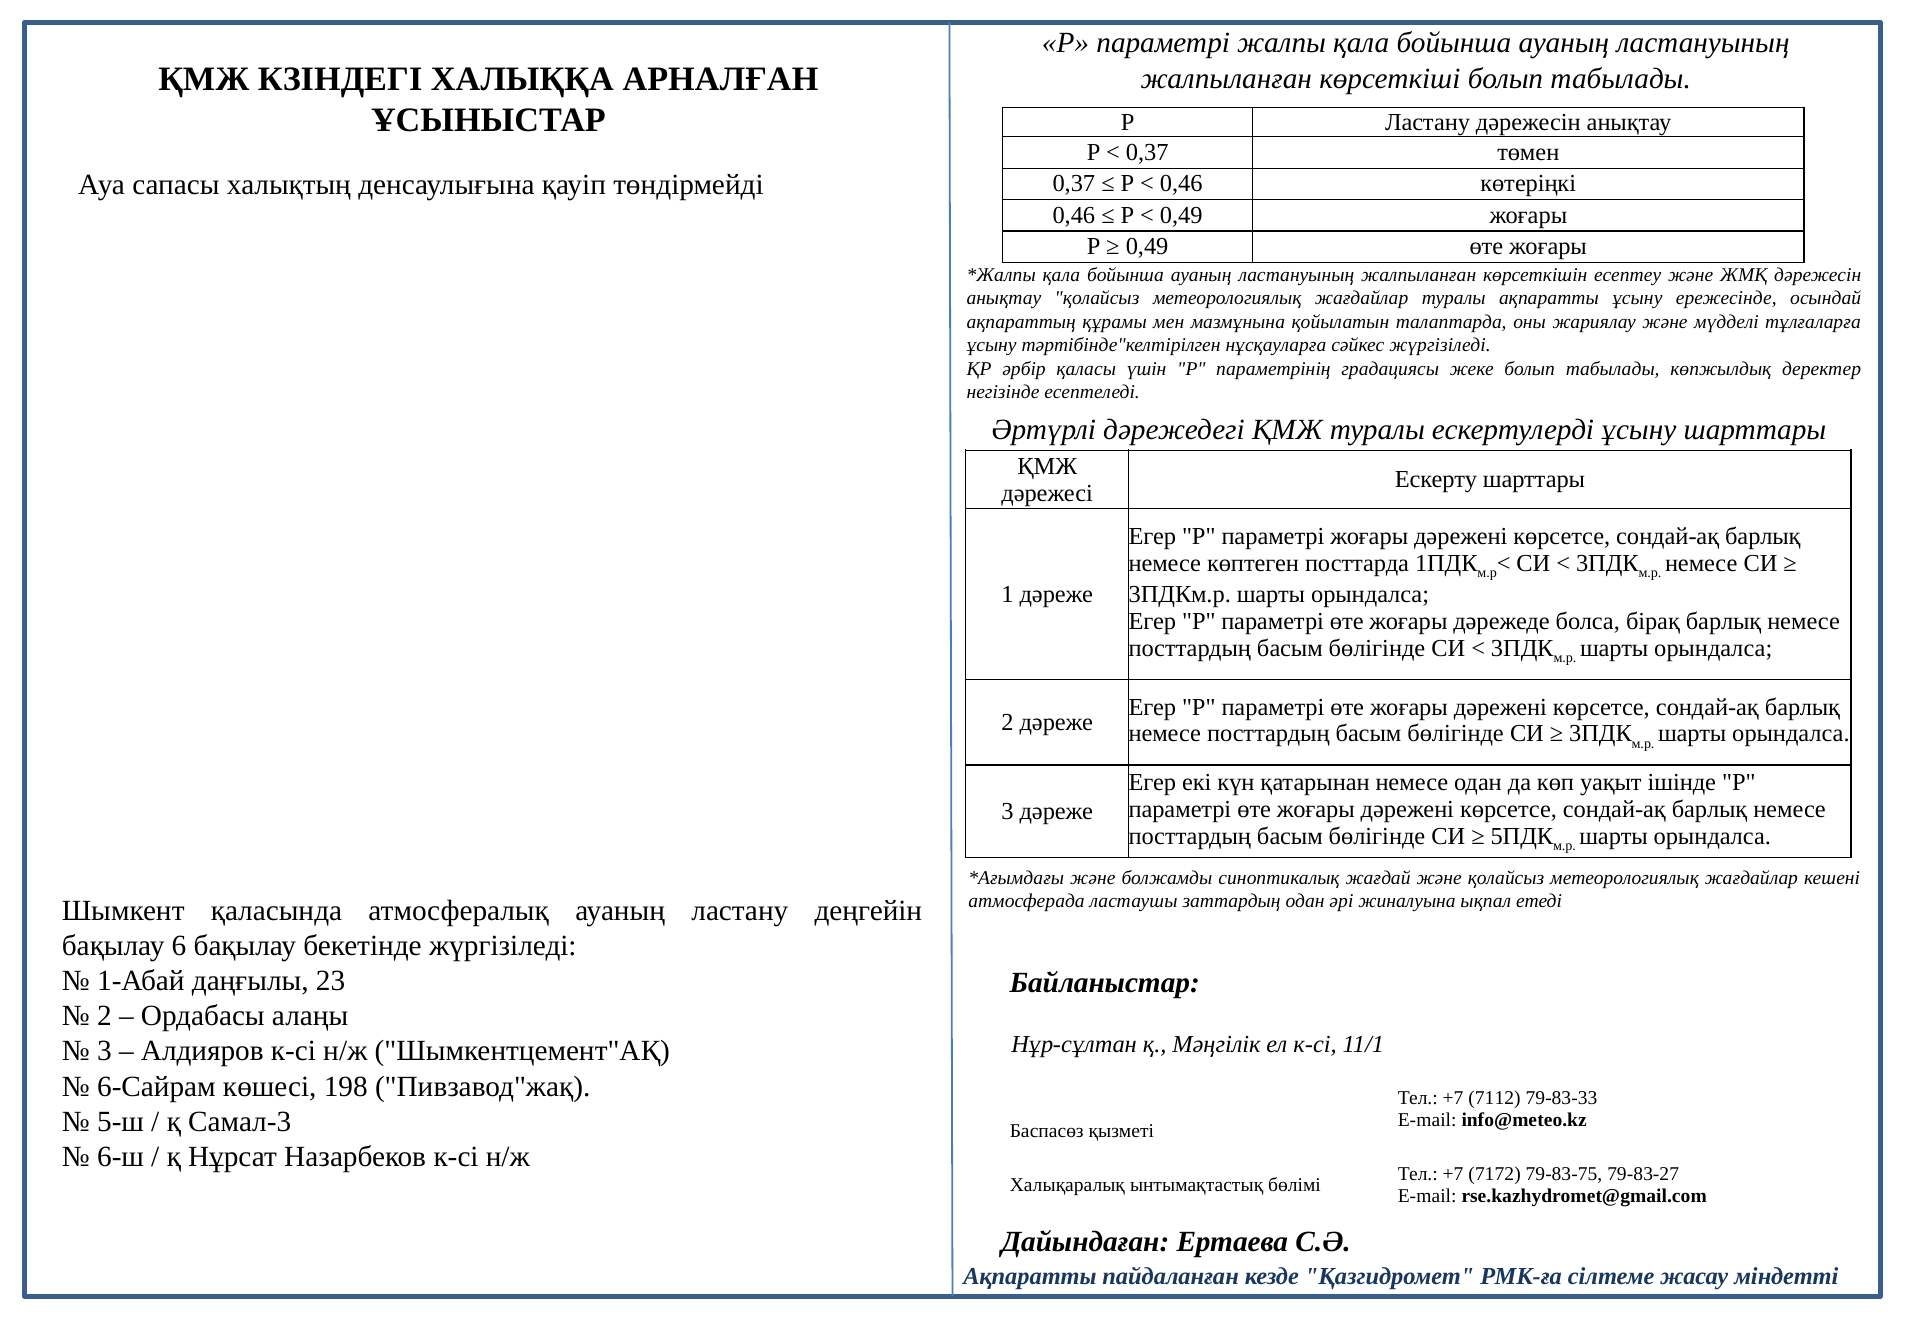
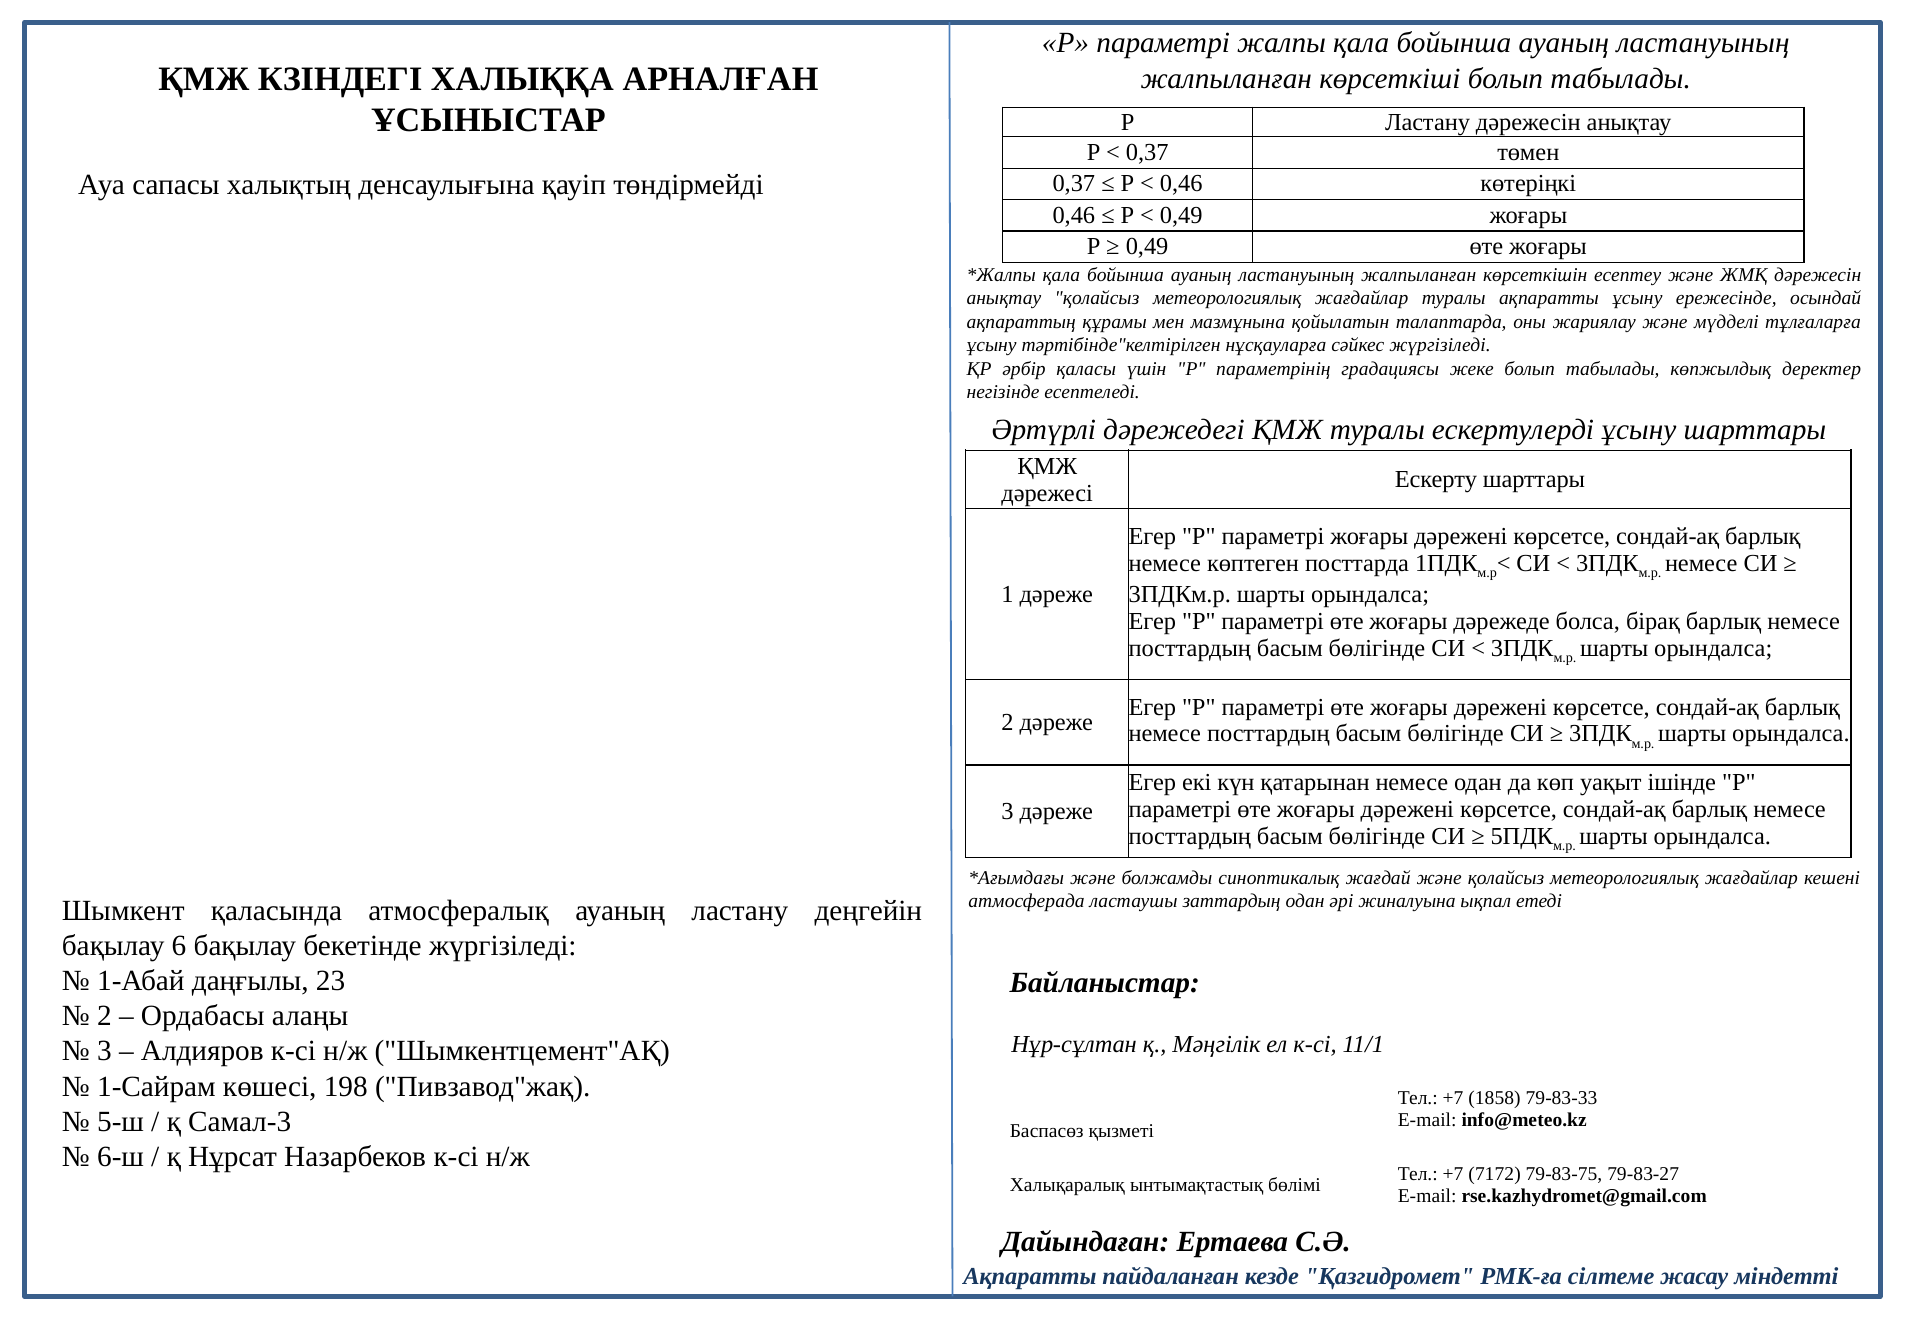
6-Сайрам: 6-Сайрам -> 1-Сайрам
7112: 7112 -> 1858
